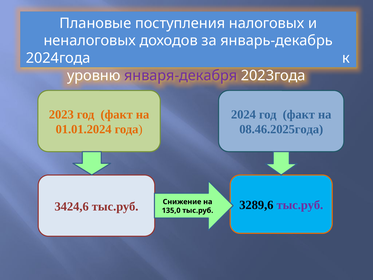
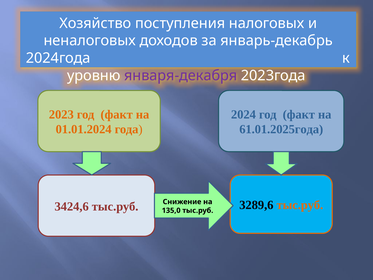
Плановые: Плановые -> Хозяйство
08.46.2025года: 08.46.2025года -> 61.01.2025года
тыс.руб at (300, 205) colour: purple -> orange
